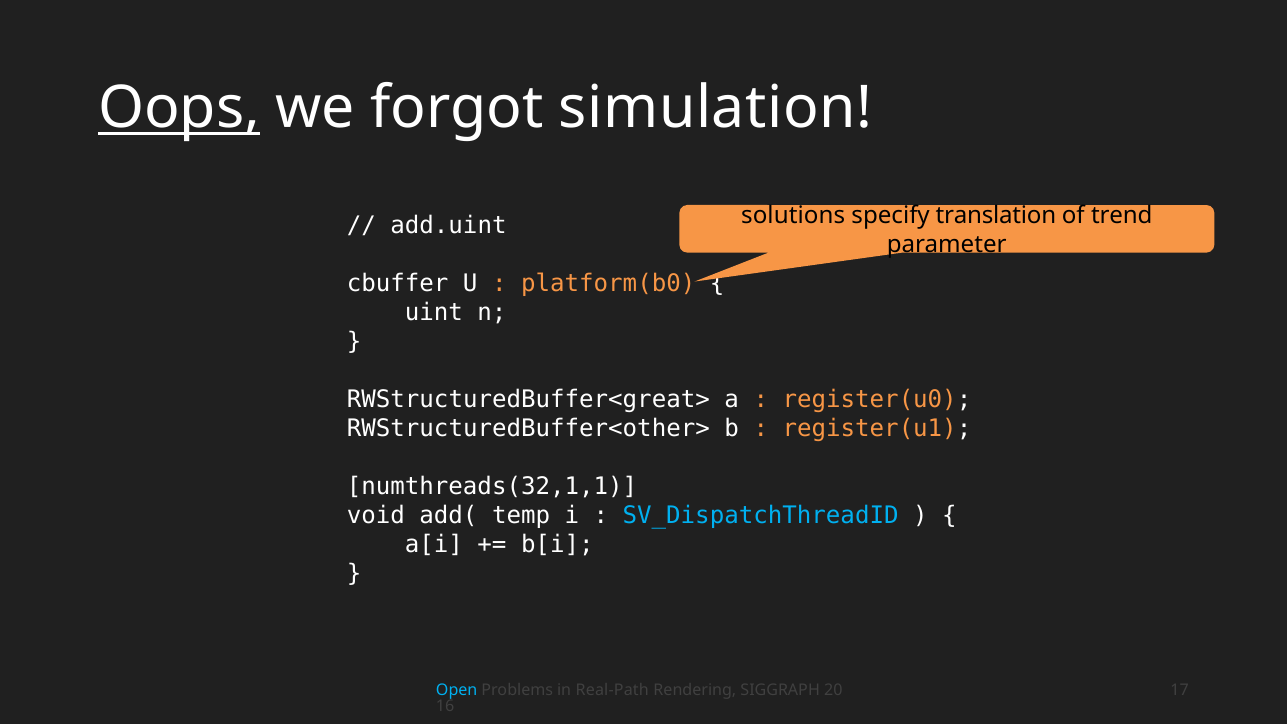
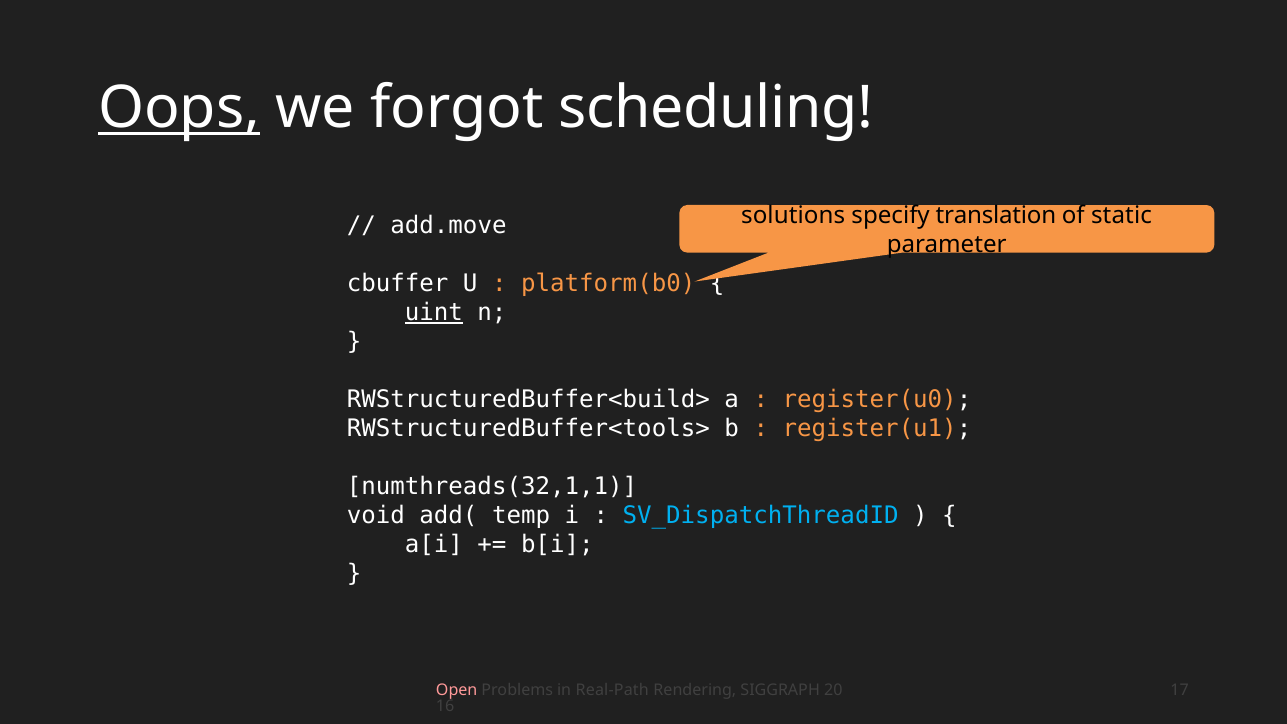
simulation: simulation -> scheduling
trend: trend -> static
add.uint: add.uint -> add.move
uint underline: none -> present
RWStructuredBuffer<great>: RWStructuredBuffer<great> -> RWStructuredBuffer<build>
RWStructuredBuffer<other>: RWStructuredBuffer<other> -> RWStructuredBuffer<tools>
Open colour: light blue -> pink
